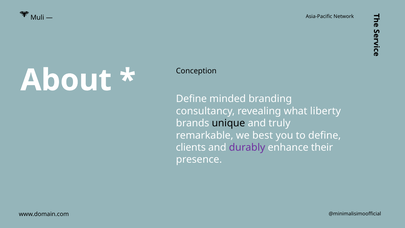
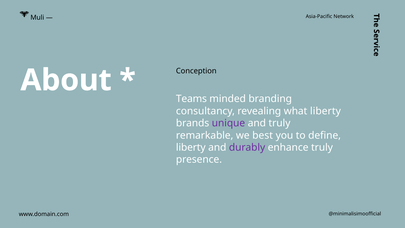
Define at (191, 99): Define -> Teams
unique colour: black -> purple
clients at (191, 147): clients -> liberty
enhance their: their -> truly
